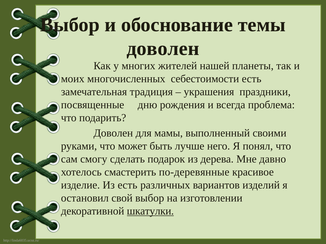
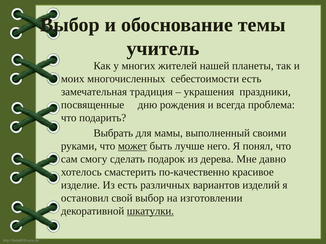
доволен at (163, 49): доволен -> учитель
Доволен at (113, 133): Доволен -> Выбрать
может underline: none -> present
по-деревянные: по-деревянные -> по-качественно
